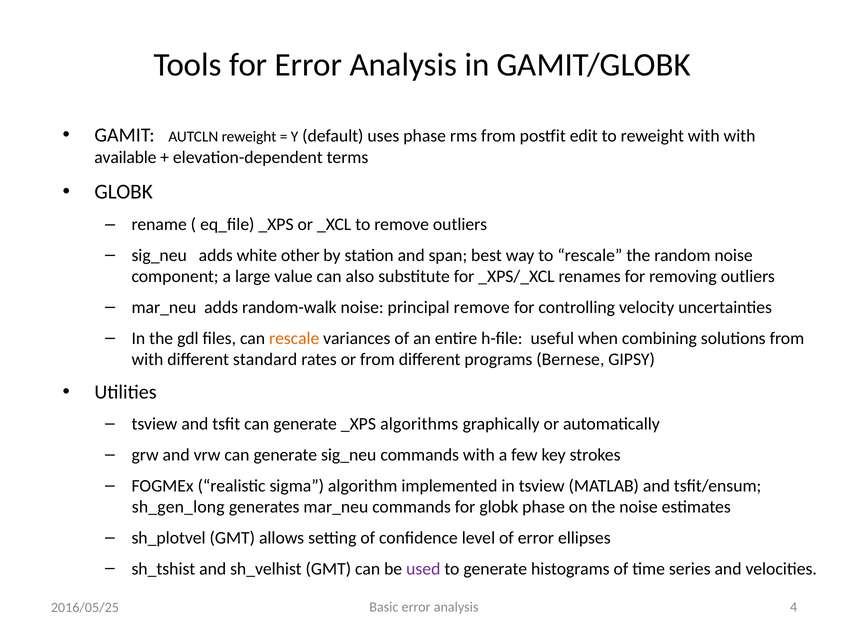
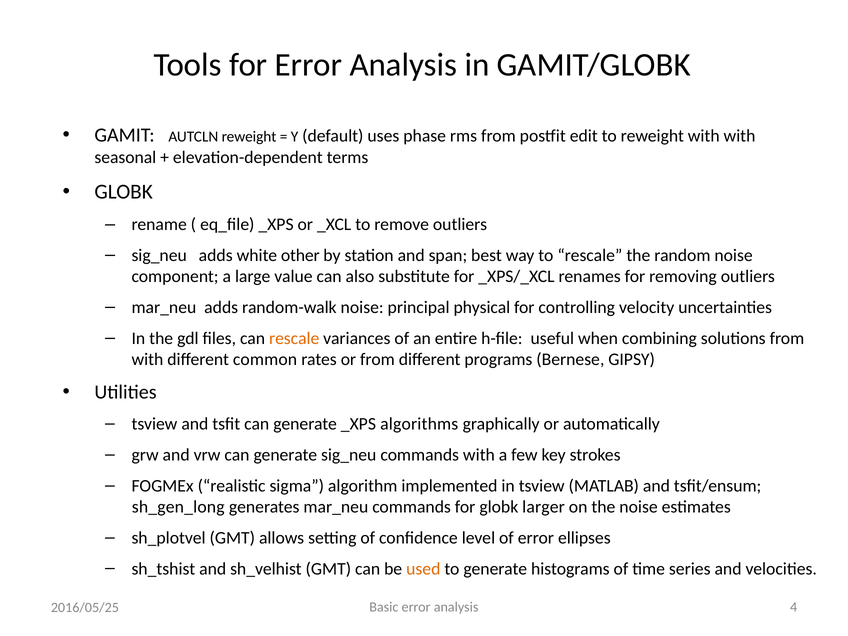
available: available -> seasonal
principal remove: remove -> physical
standard: standard -> common
globk phase: phase -> larger
used colour: purple -> orange
